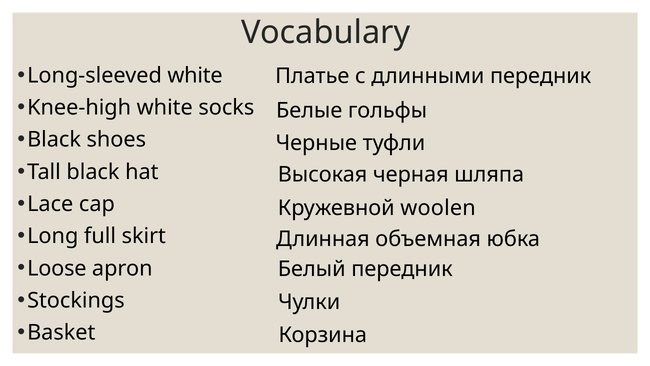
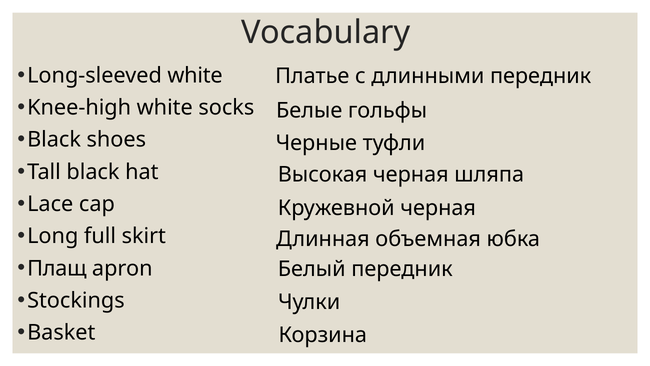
Кружевной woolen: woolen -> черная
Loose: Loose -> Плащ
